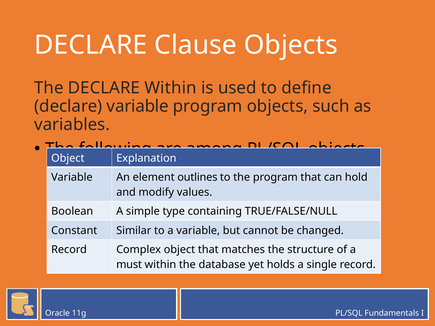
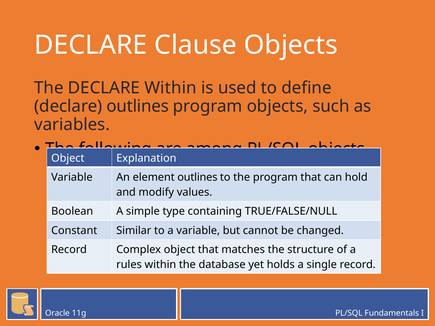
declare variable: variable -> outlines
must: must -> rules
